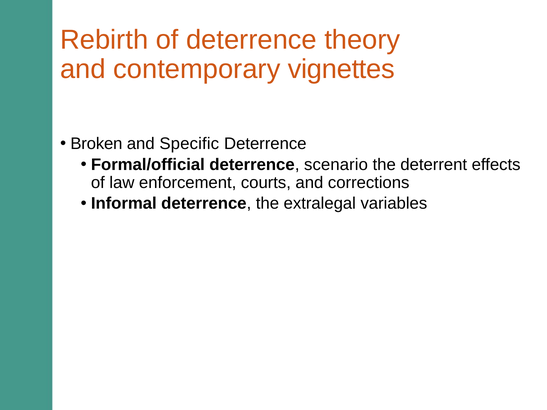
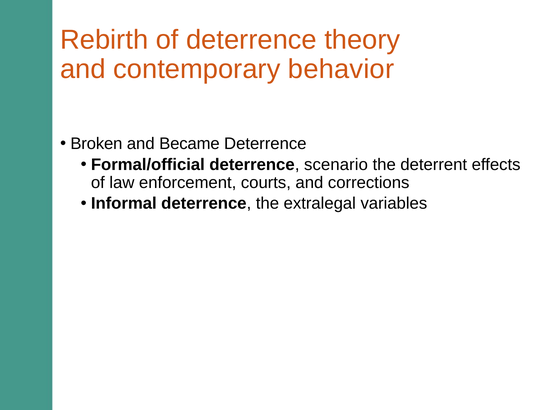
vignettes: vignettes -> behavior
Specific: Specific -> Became
